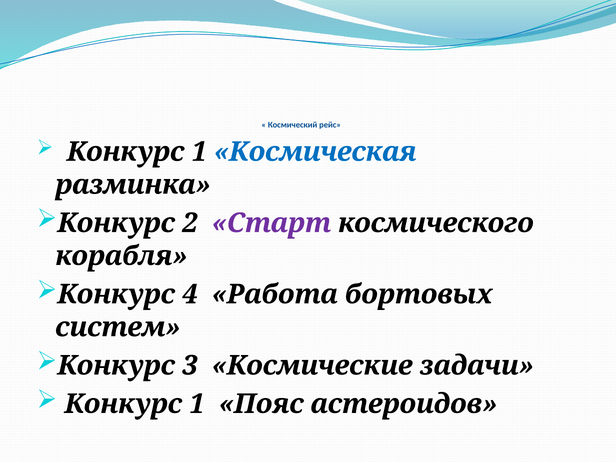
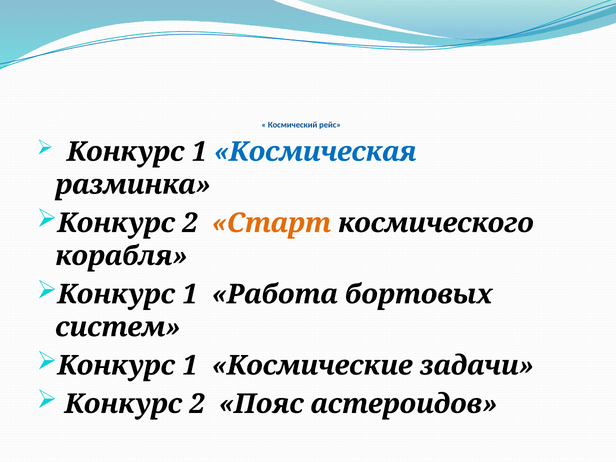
Старт colour: purple -> orange
4 at (190, 294): 4 -> 1
3 at (190, 366): 3 -> 1
1 at (197, 404): 1 -> 2
